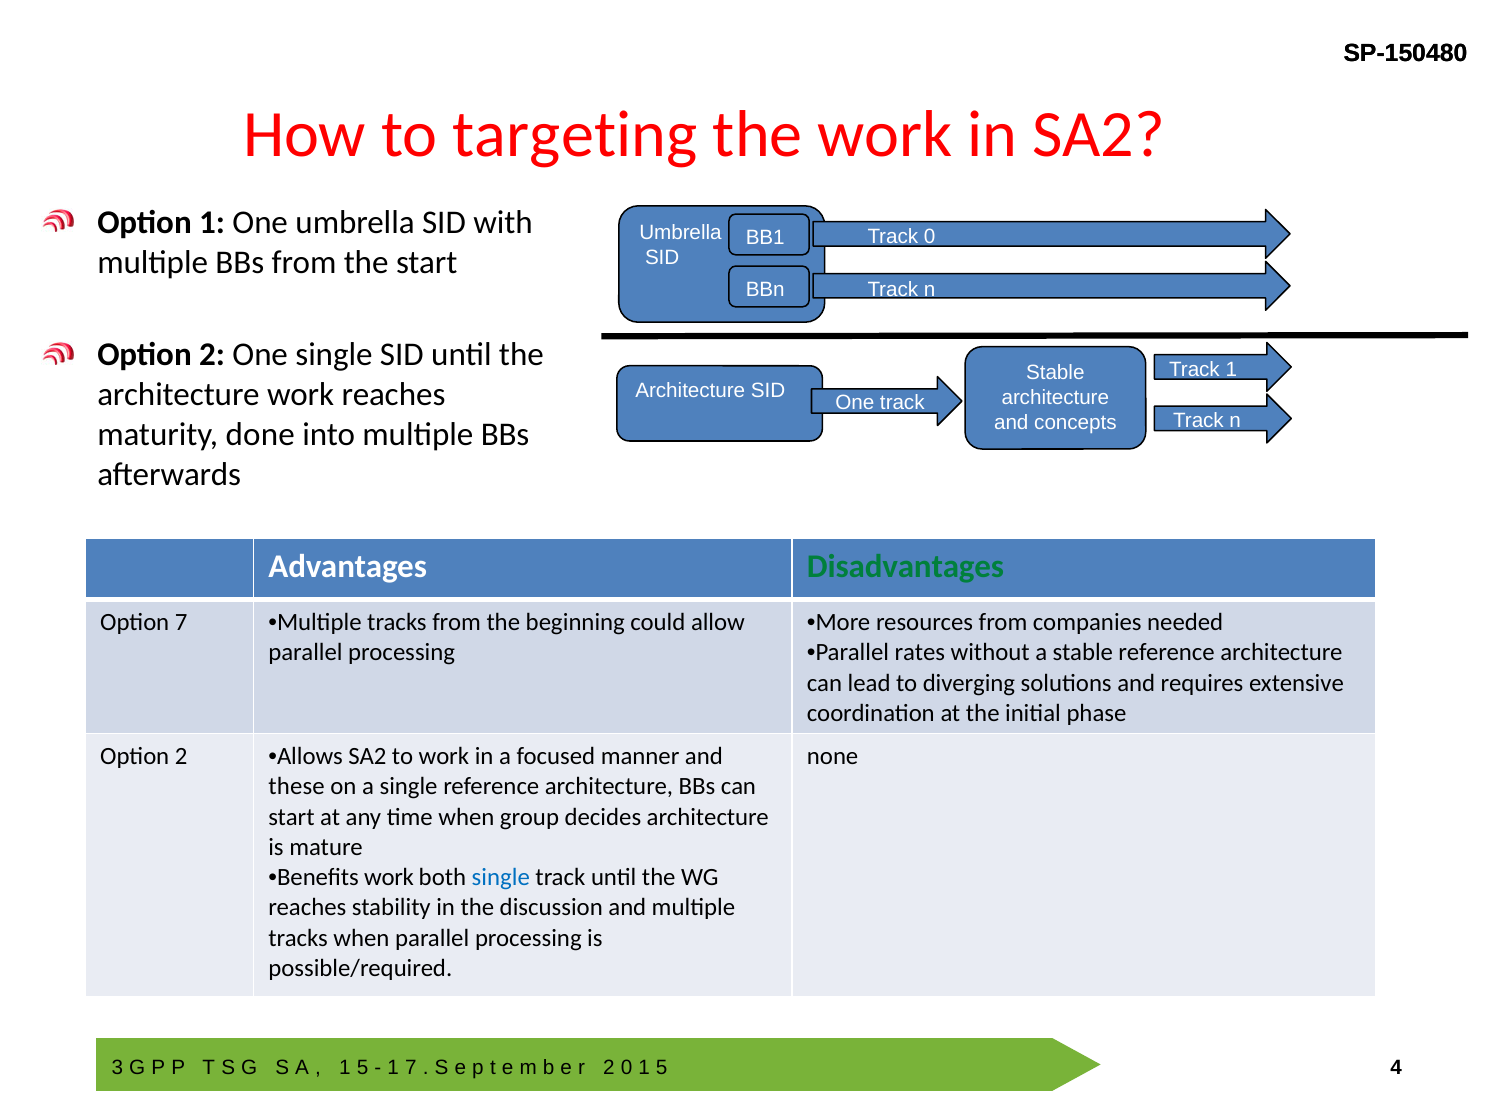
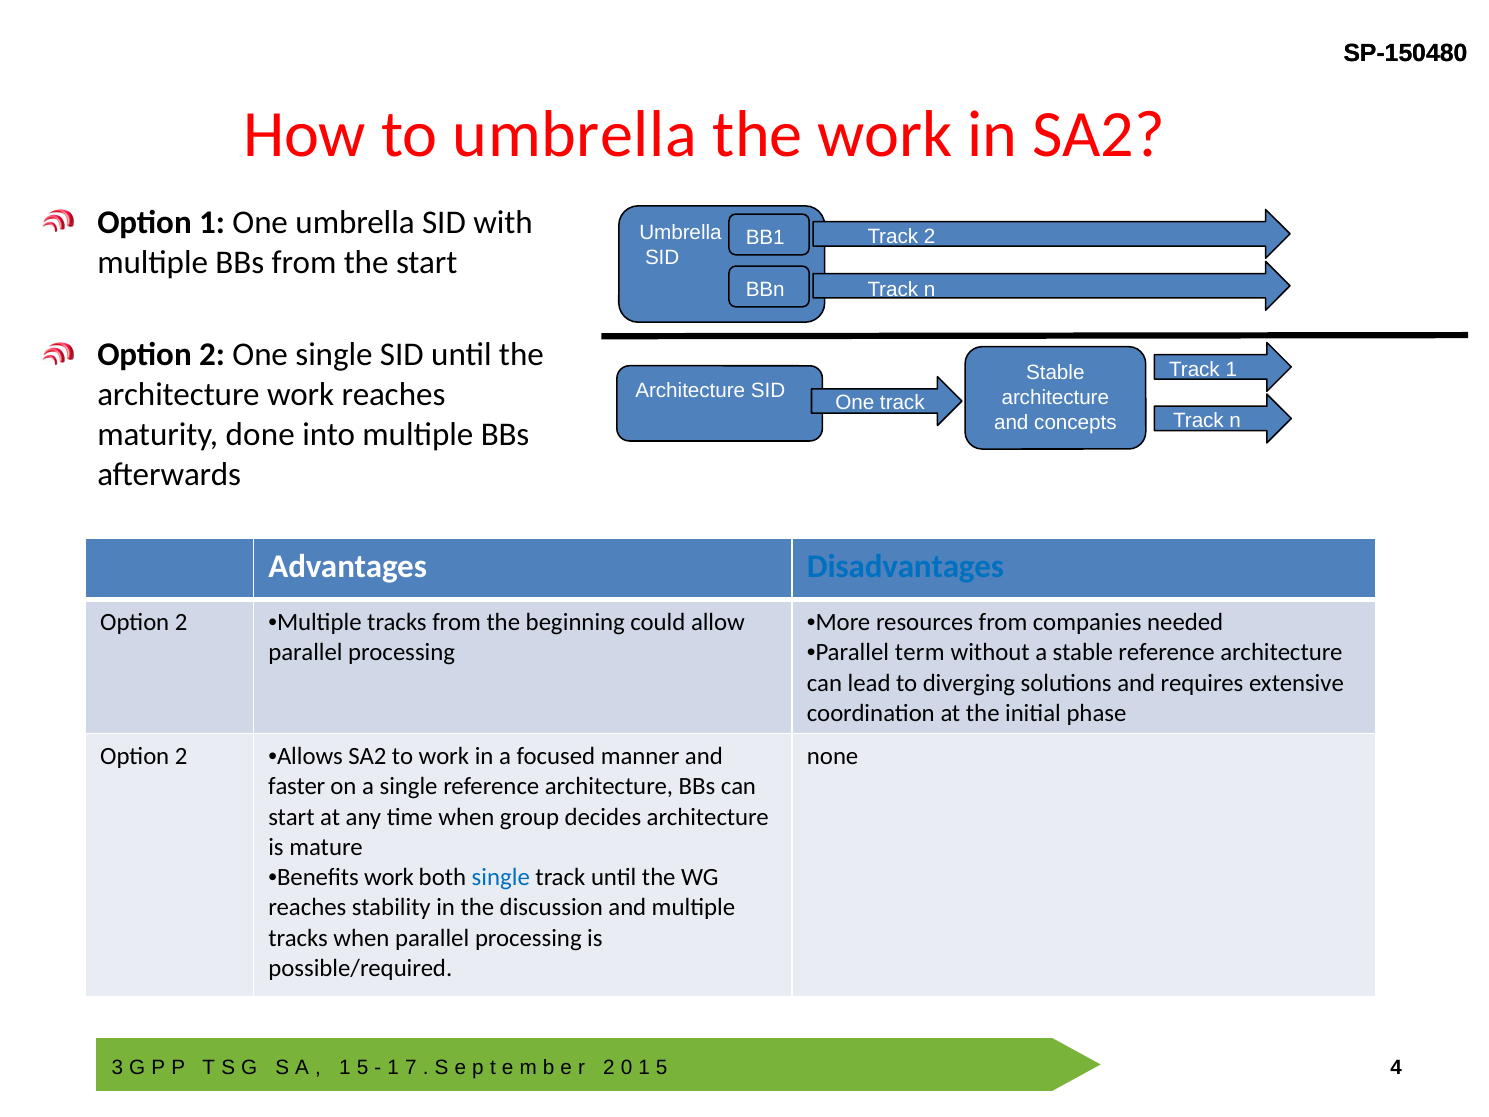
to targeting: targeting -> umbrella
Track 0: 0 -> 2
Disadvantages colour: green -> blue
7 at (181, 622): 7 -> 2
rates: rates -> term
these: these -> faster
